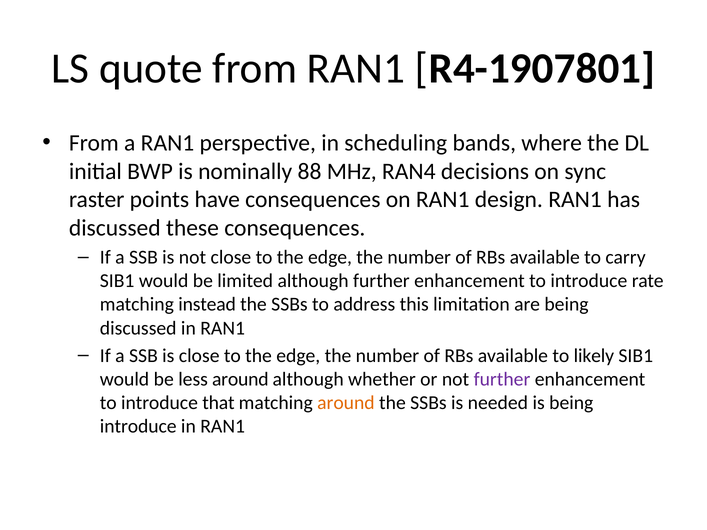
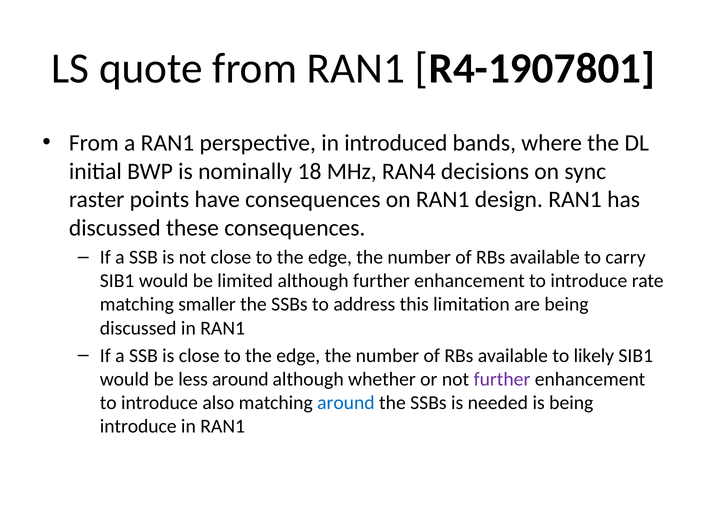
scheduling: scheduling -> introduced
88: 88 -> 18
instead: instead -> smaller
that: that -> also
around at (346, 403) colour: orange -> blue
